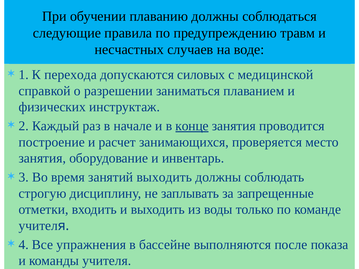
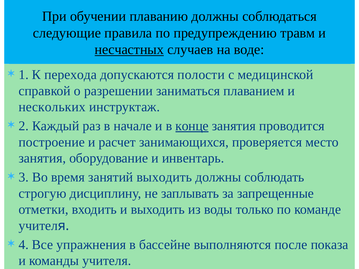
несчастных underline: none -> present
силовых: силовых -> полости
физических: физических -> нескольких
